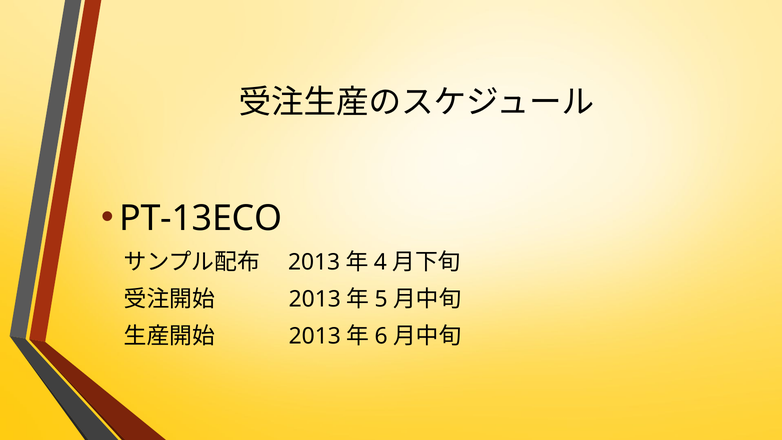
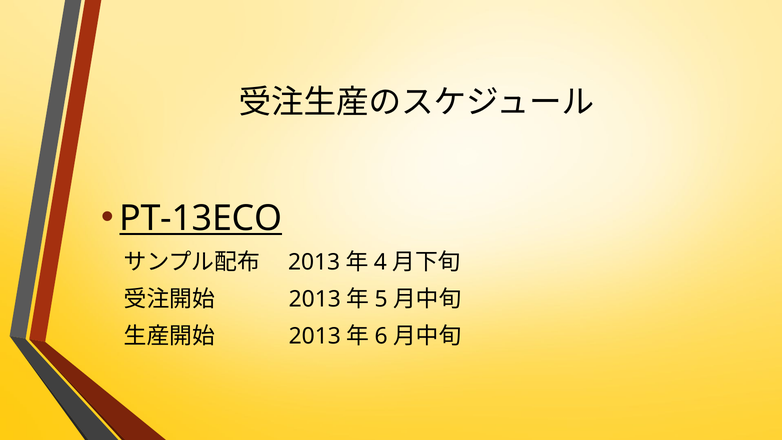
PT-13ECO underline: none -> present
